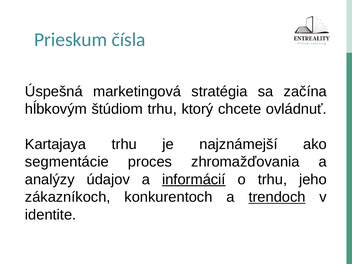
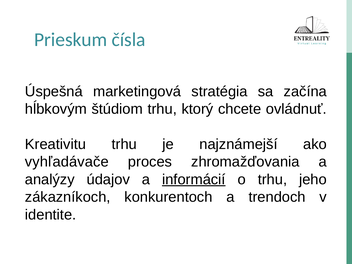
Kartajaya: Kartajaya -> Kreativitu
segmentácie: segmentácie -> vyhľadávače
trendoch underline: present -> none
